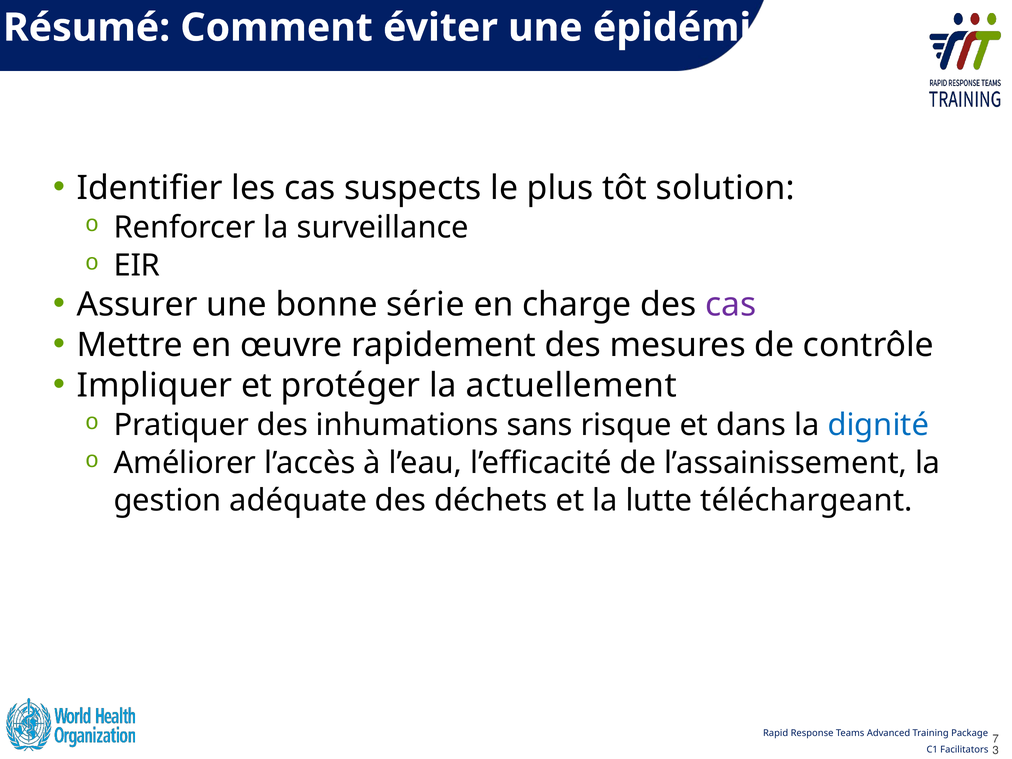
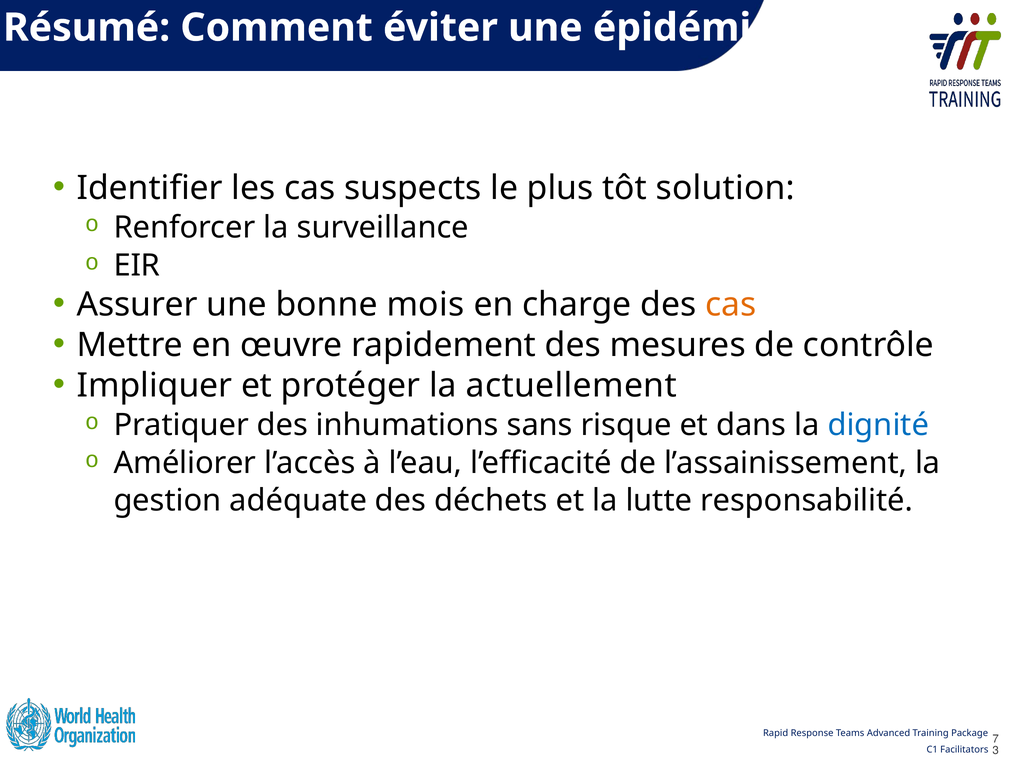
série: série -> mois
cas at (731, 305) colour: purple -> orange
téléchargeant: téléchargeant -> responsabilité
